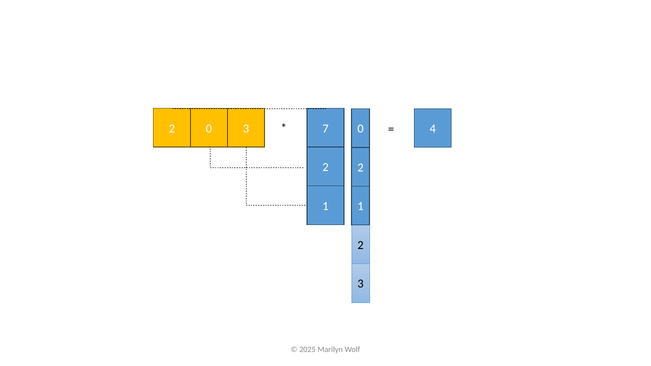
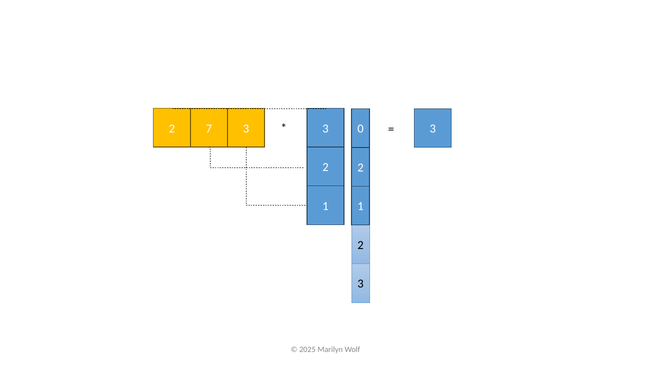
4 at (433, 129): 4 -> 3
2 0: 0 -> 7
3 7: 7 -> 3
